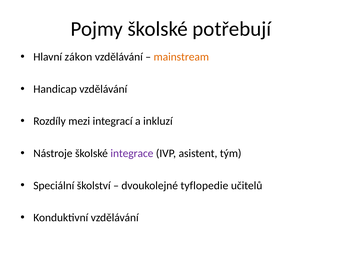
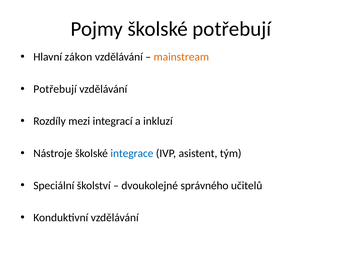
Handicap at (55, 89): Handicap -> Potřebují
integrace colour: purple -> blue
tyflopedie: tyflopedie -> správného
